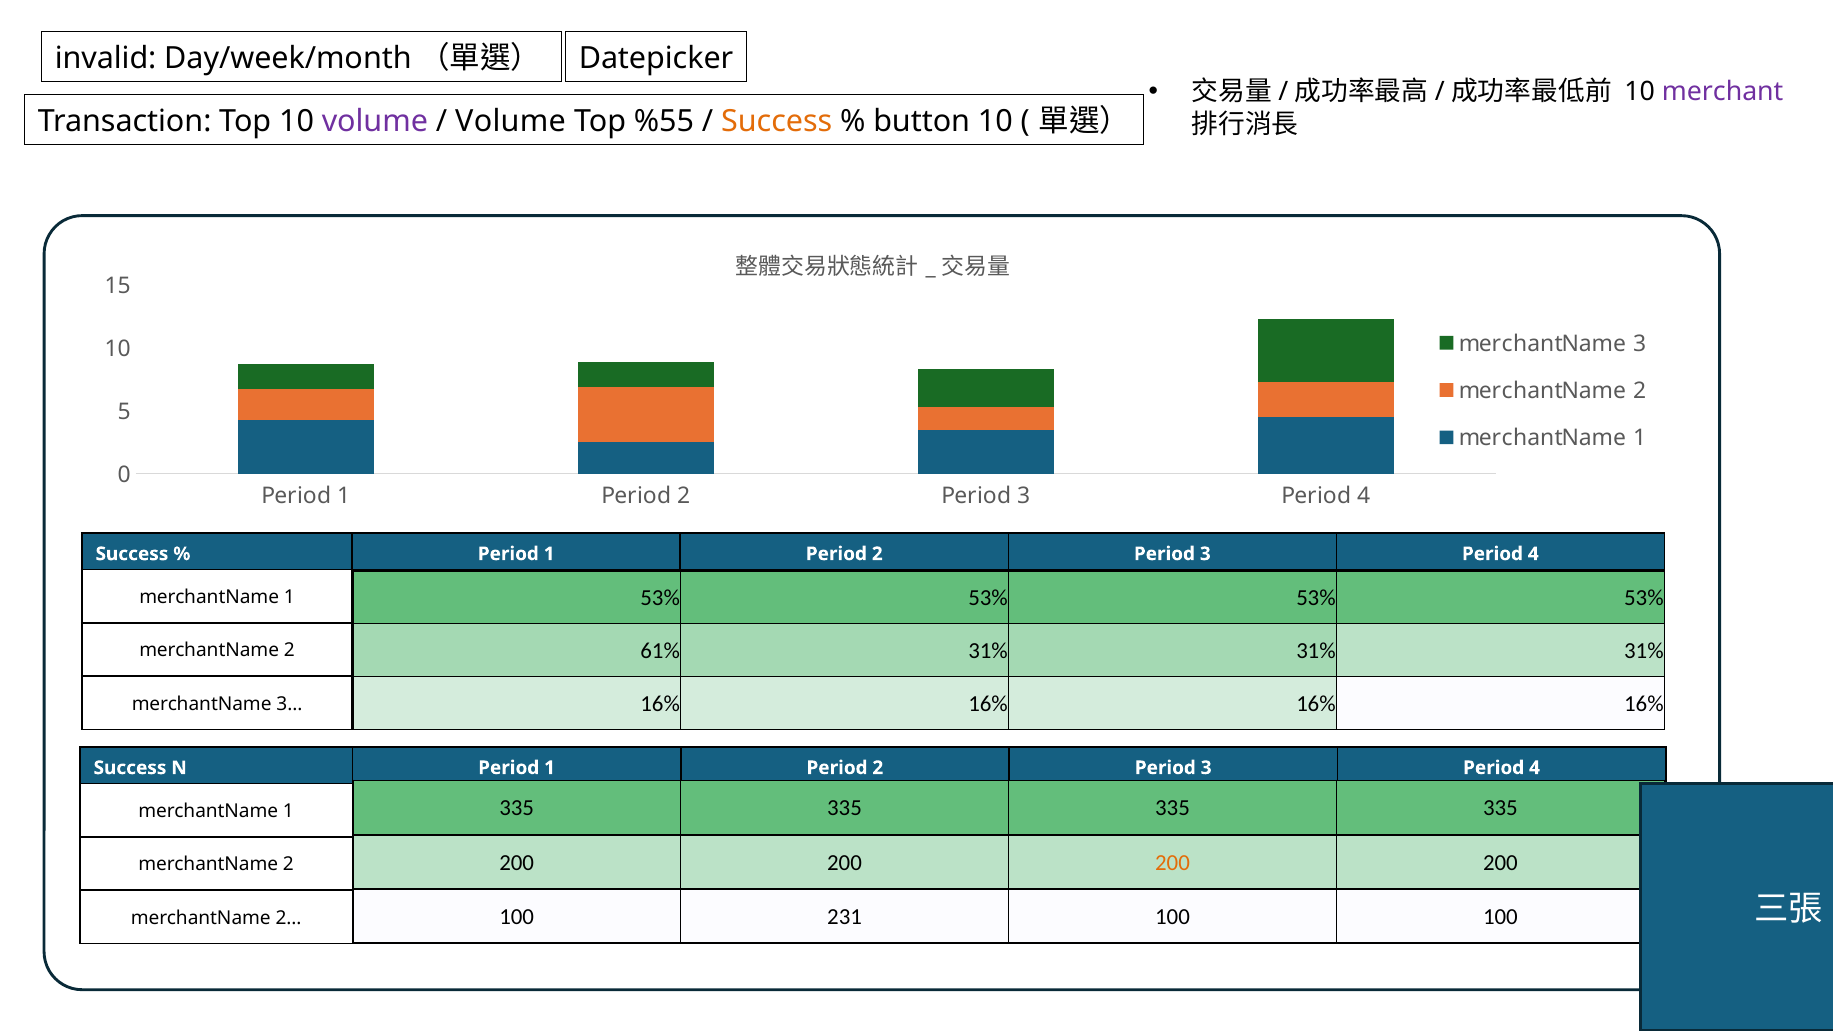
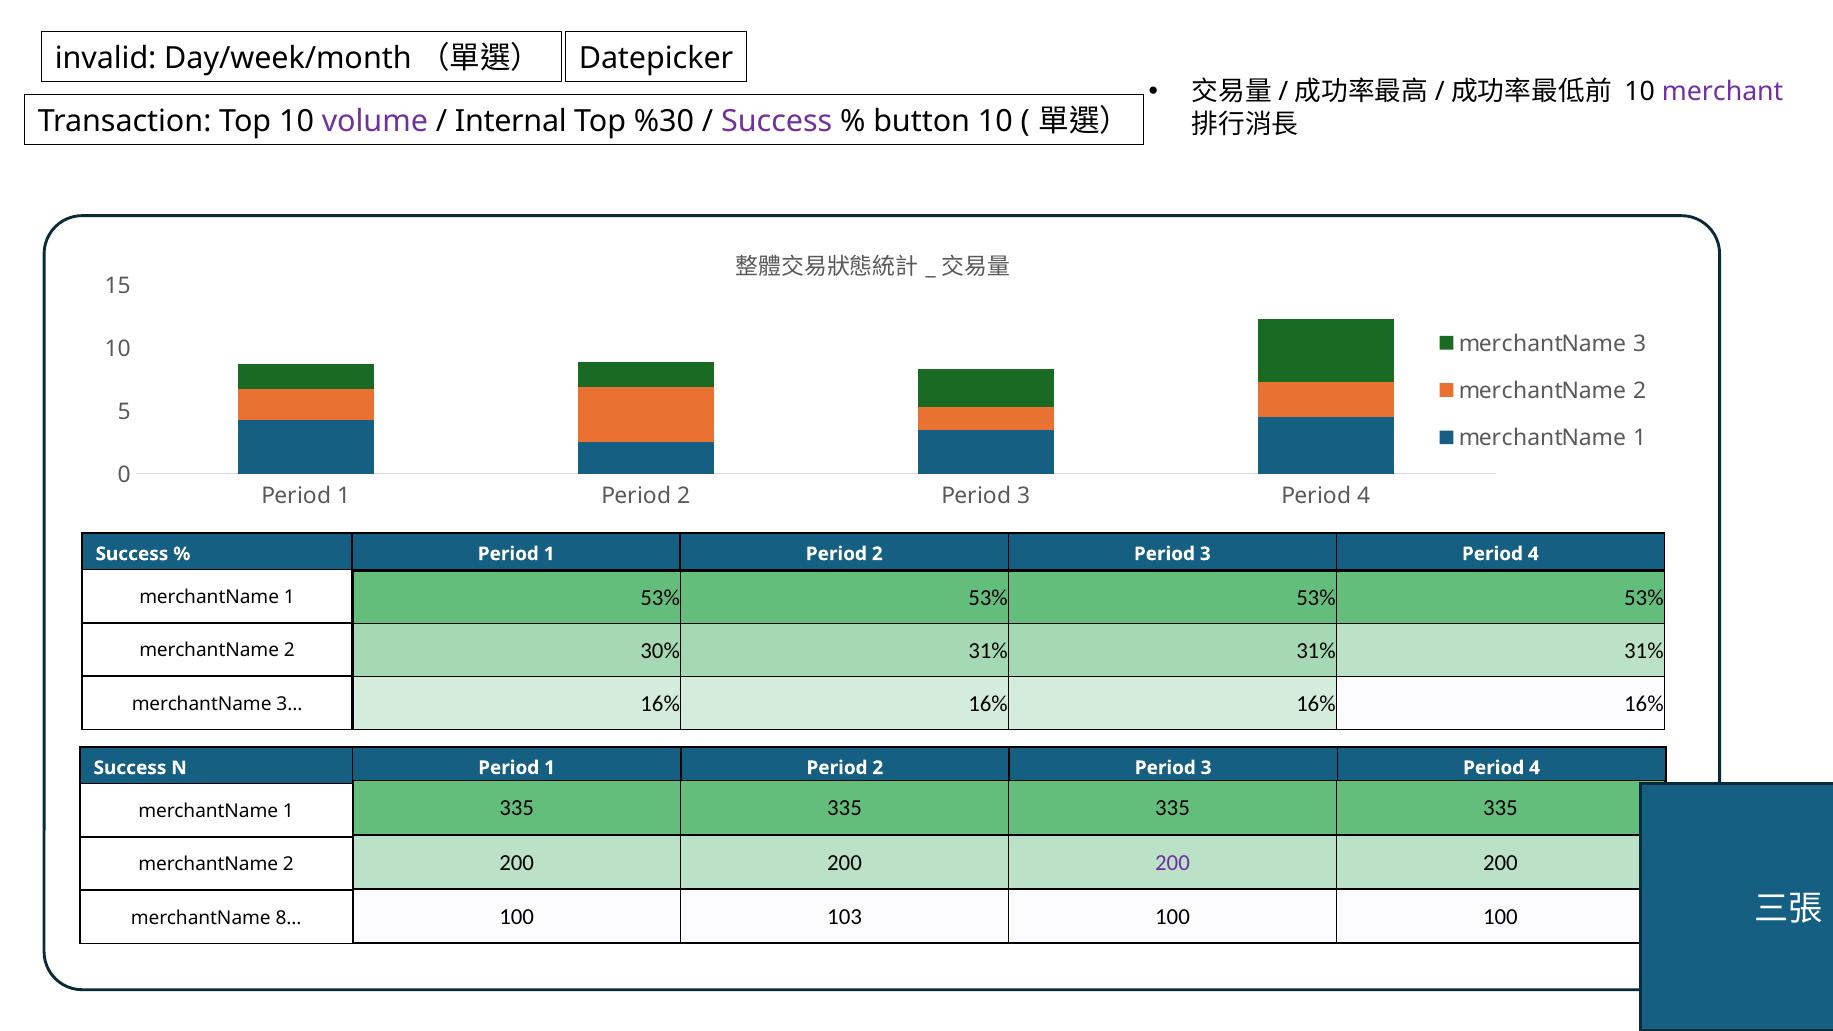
Volume at (511, 122): Volume -> Internal
%55: %55 -> %30
Success at (777, 122) colour: orange -> purple
61%: 61% -> 30%
200 at (1173, 863) colour: orange -> purple
231: 231 -> 103
2…: 2… -> 8…
